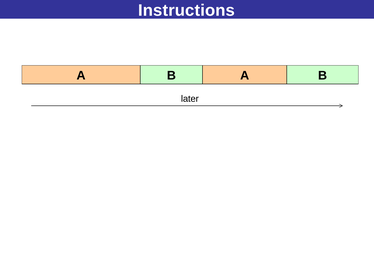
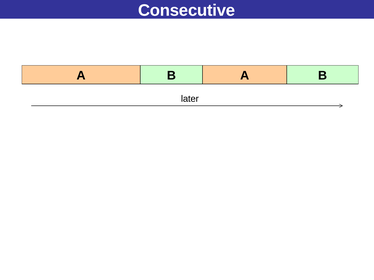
Instructions: Instructions -> Consecutive
